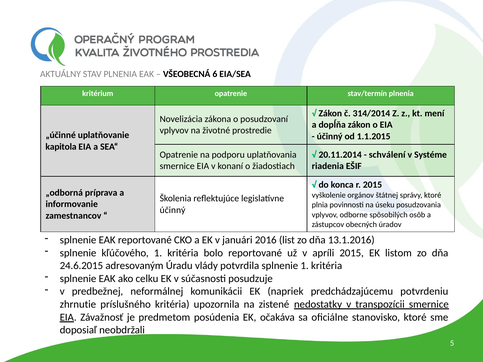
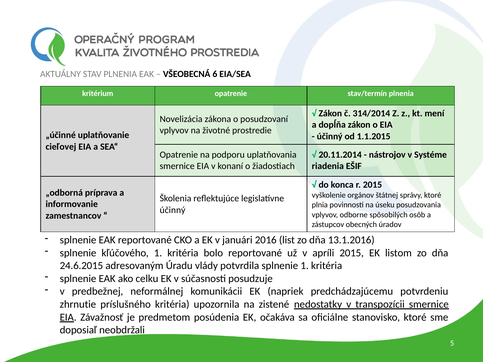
kapitola: kapitola -> cieľovej
schválení: schválení -> nástrojov
